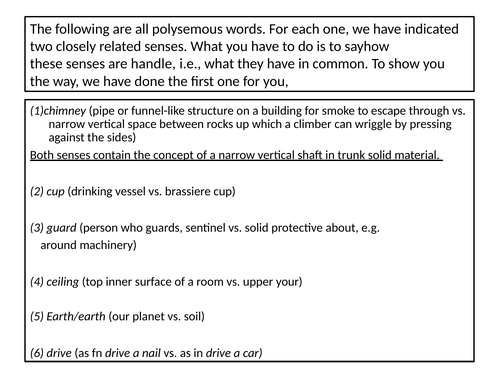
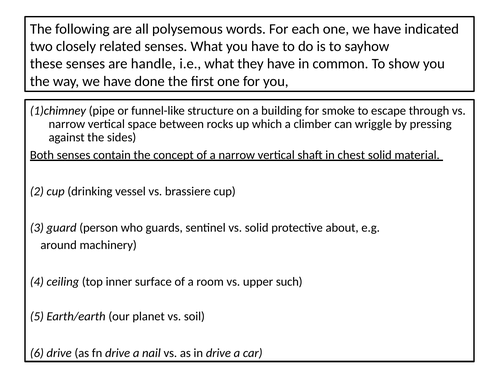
trunk: trunk -> chest
your: your -> such
